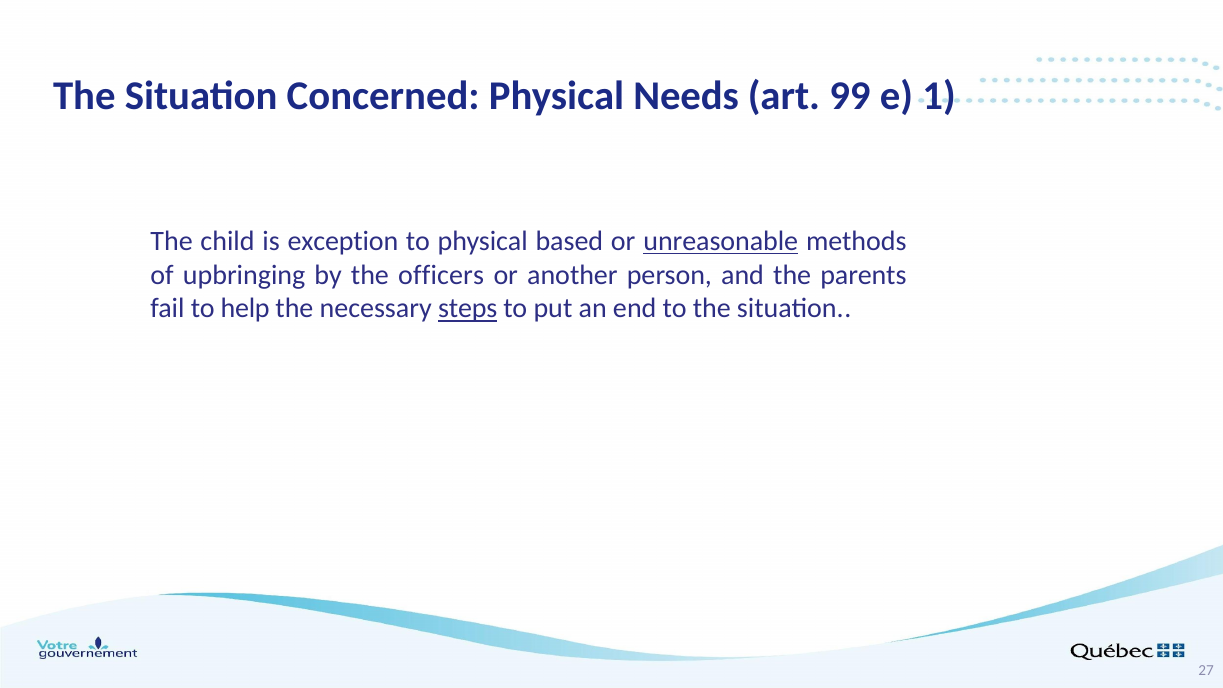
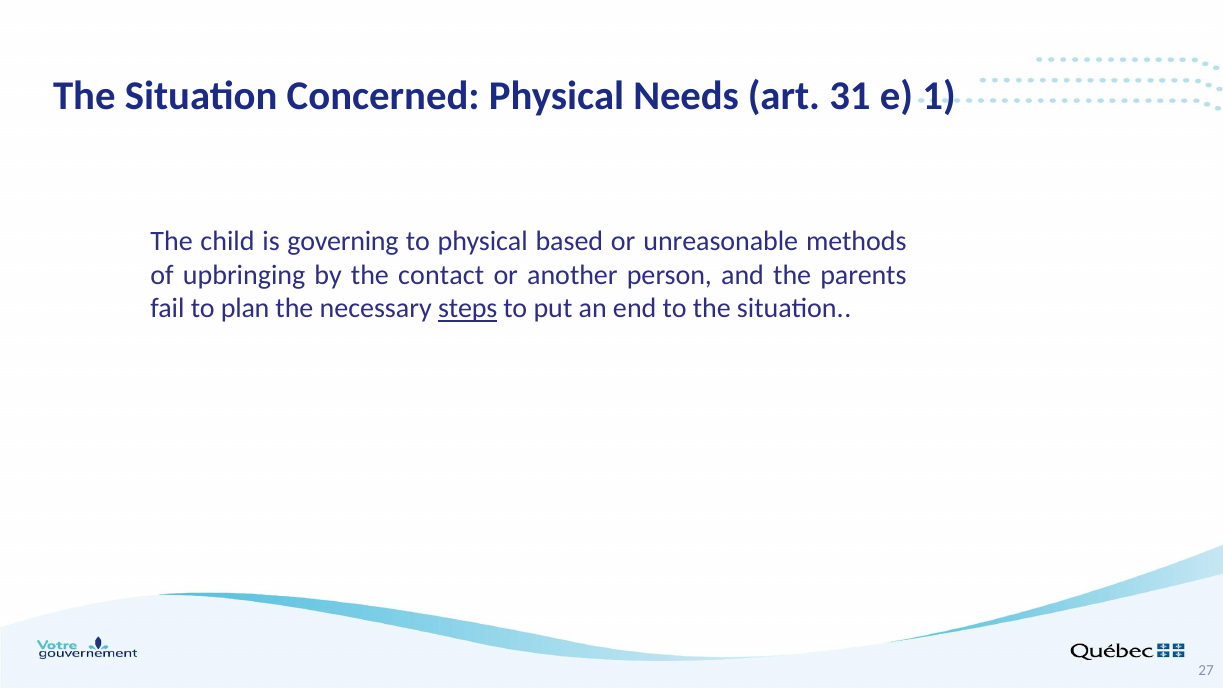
99: 99 -> 31
exception: exception -> governing
unreasonable underline: present -> none
officers: officers -> contact
help: help -> plan
